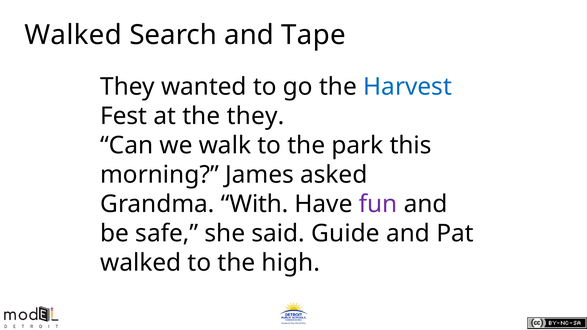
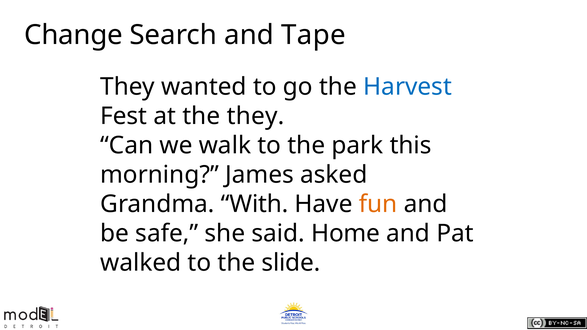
Walked at (73, 35): Walked -> Change
fun colour: purple -> orange
Guide: Guide -> Home
high: high -> slide
